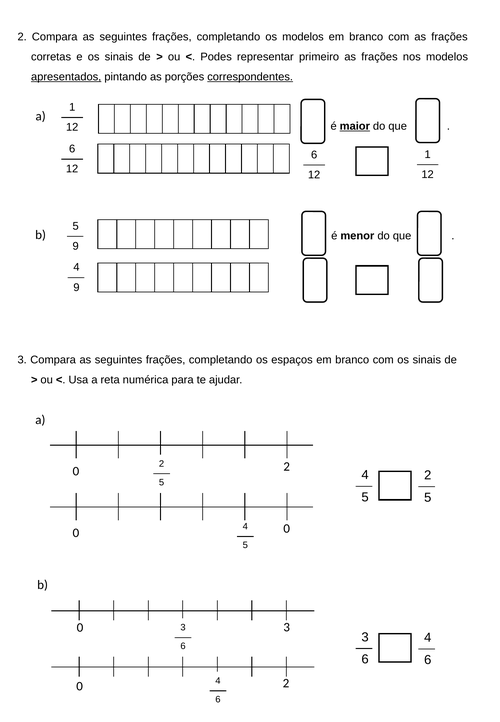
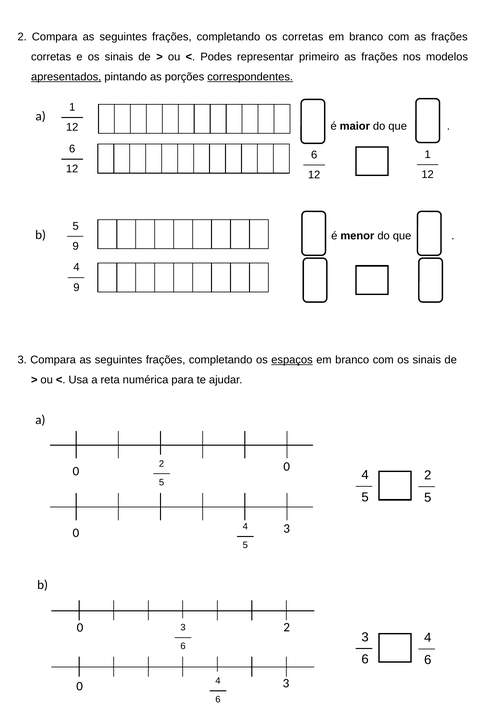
os modelos: modelos -> corretas
maior underline: present -> none
espaços underline: none -> present
2 at (287, 467): 2 -> 0
0 at (287, 529): 0 -> 3
3 at (287, 627): 3 -> 2
2 at (286, 683): 2 -> 3
